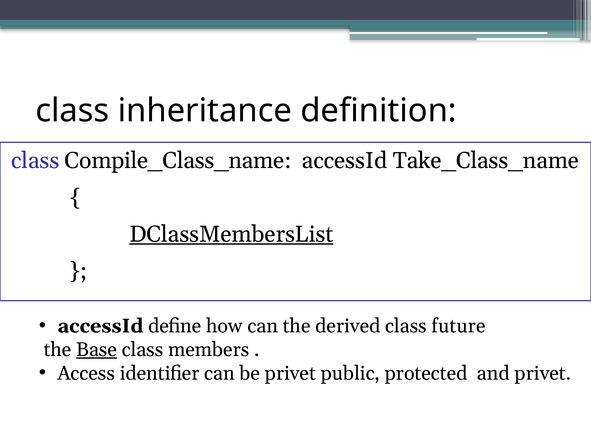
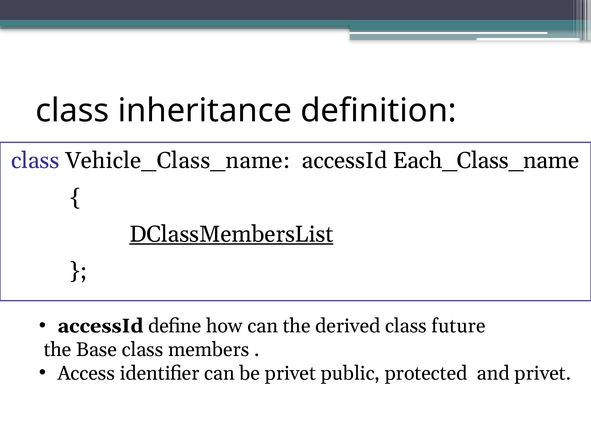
Compile_Class_name: Compile_Class_name -> Vehicle_Class_name
Take_Class_name: Take_Class_name -> Each_Class_name
Base underline: present -> none
